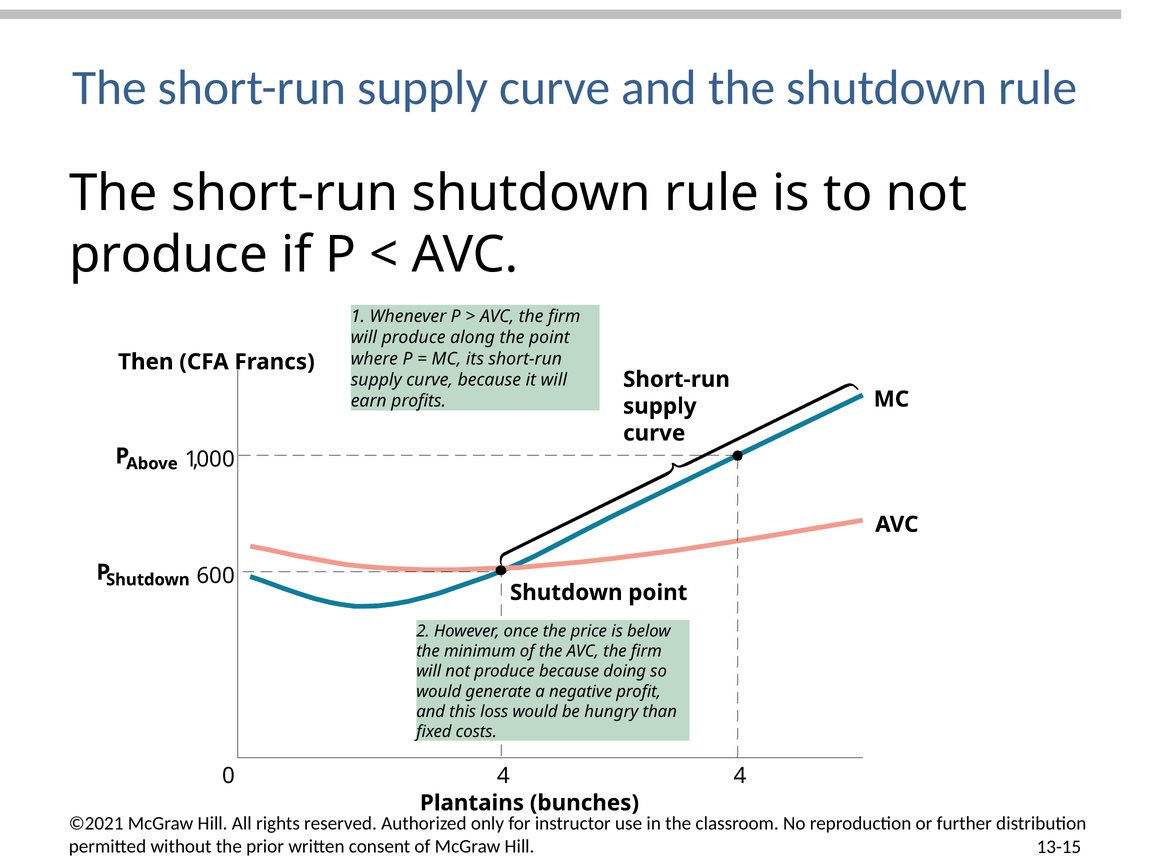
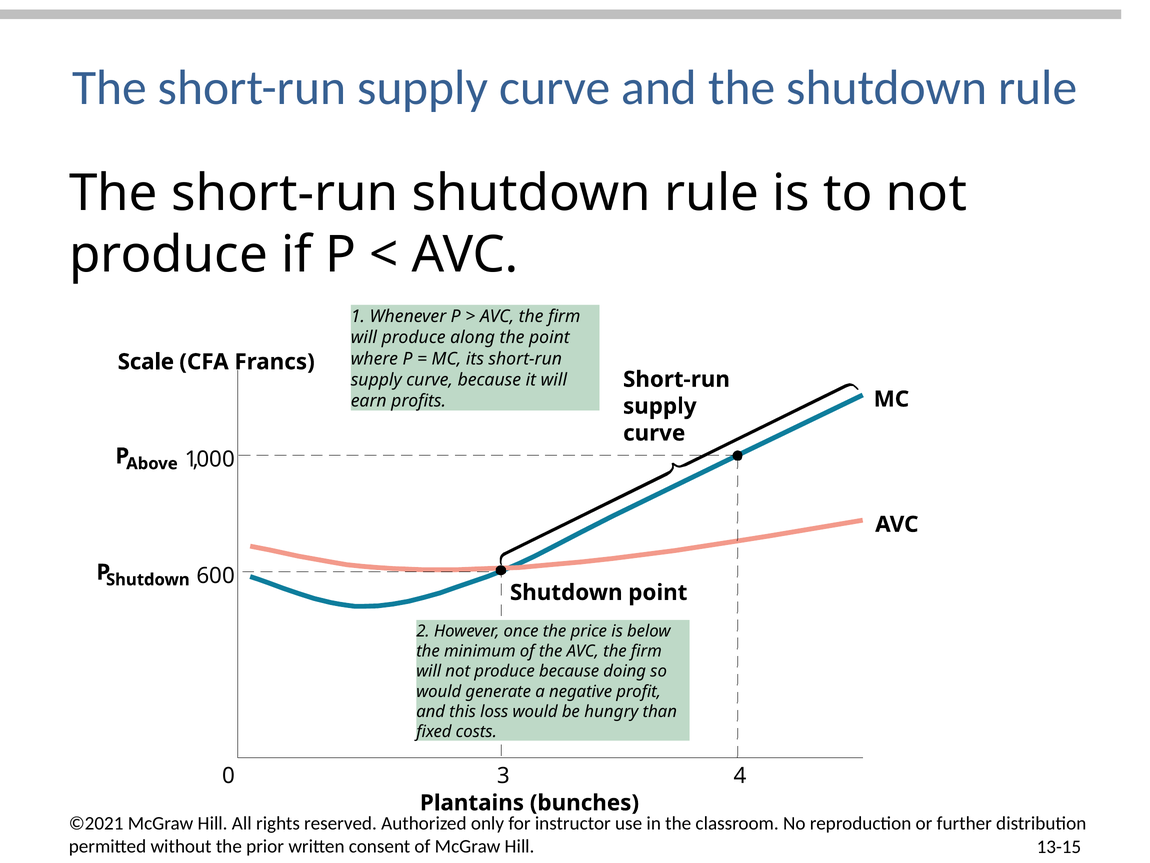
Then: Then -> Scale
0 4: 4 -> 3
